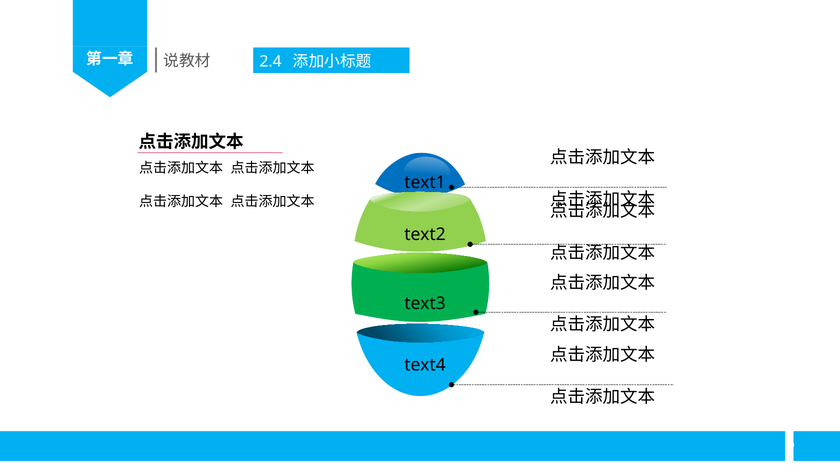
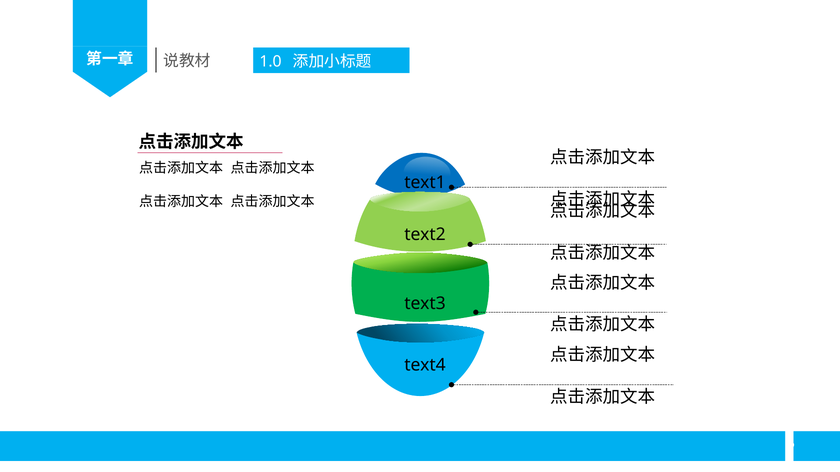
2.4: 2.4 -> 1.0
